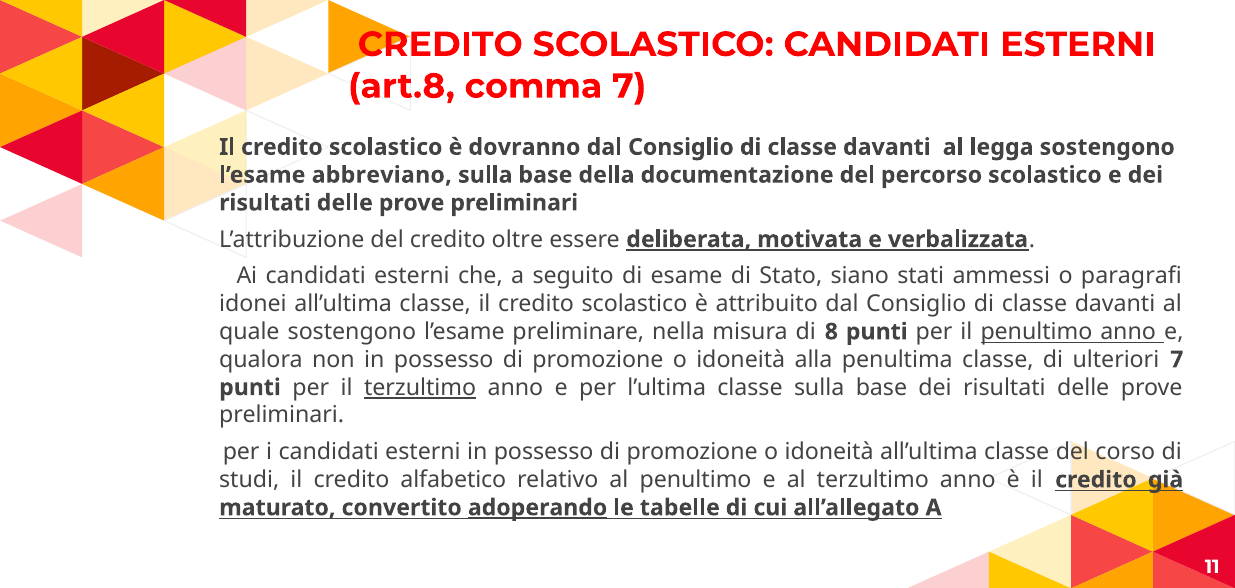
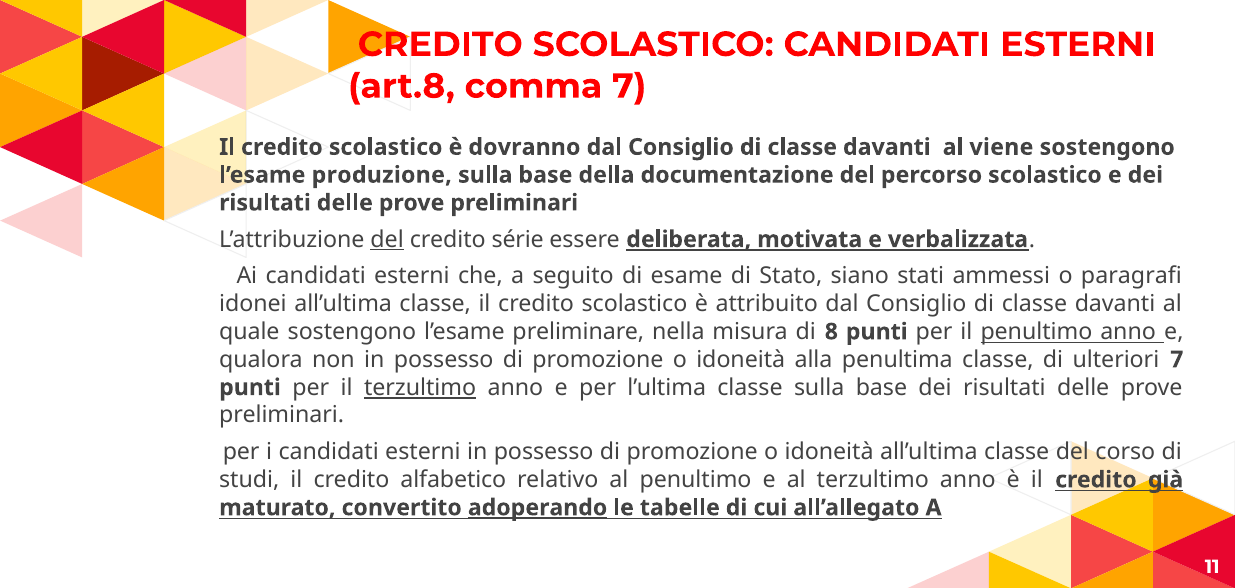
legga: legga -> viene
abbreviano: abbreviano -> produzione
del at (387, 239) underline: none -> present
oltre: oltre -> série
